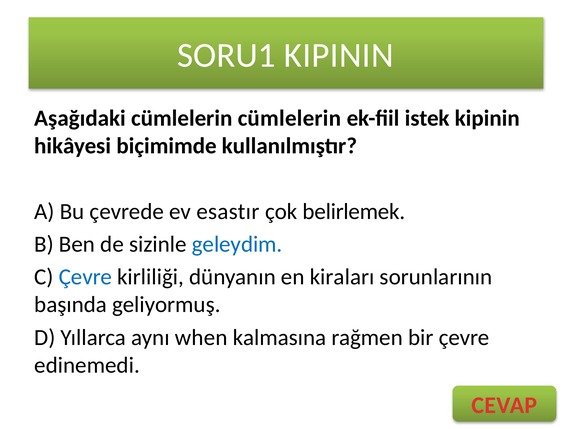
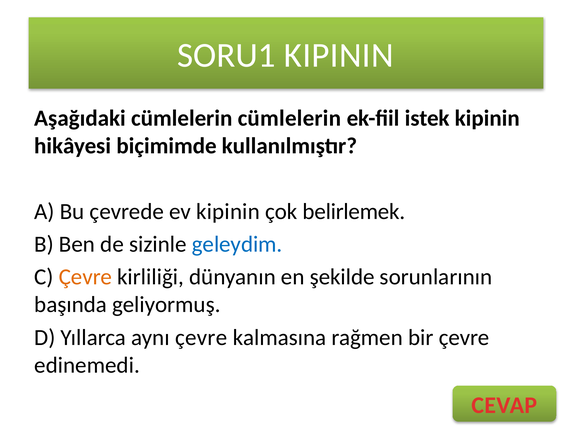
ev esastır: esastır -> kipinin
Çevre at (85, 277) colour: blue -> orange
kiraları: kiraları -> şekilde
aynı when: when -> çevre
